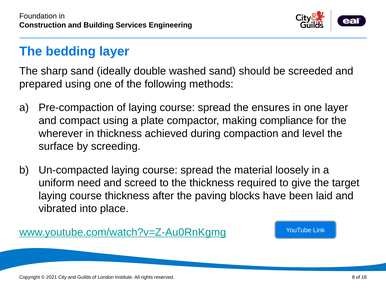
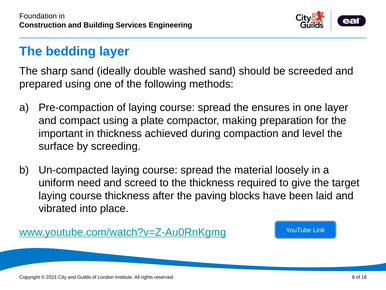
compliance: compliance -> preparation
wherever: wherever -> important
